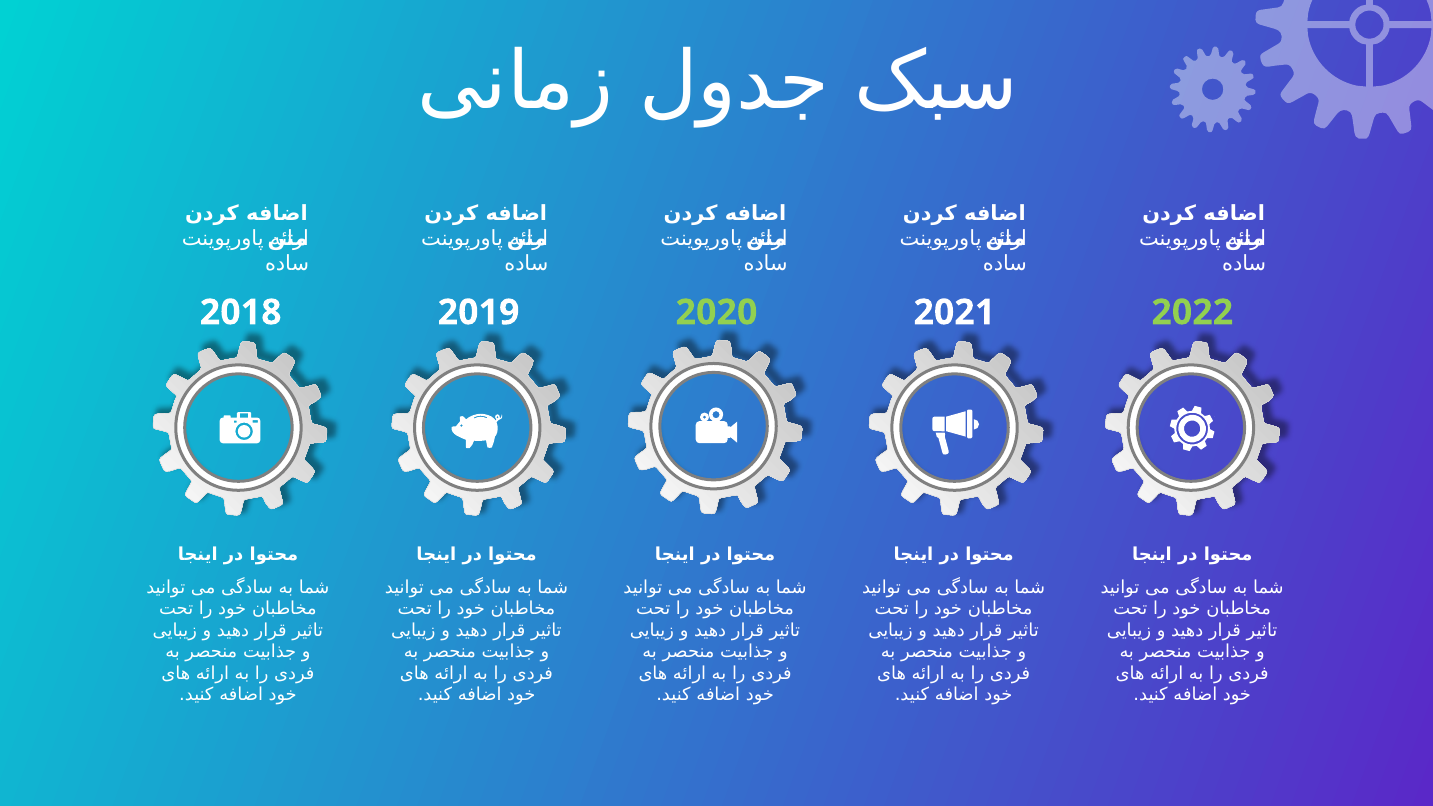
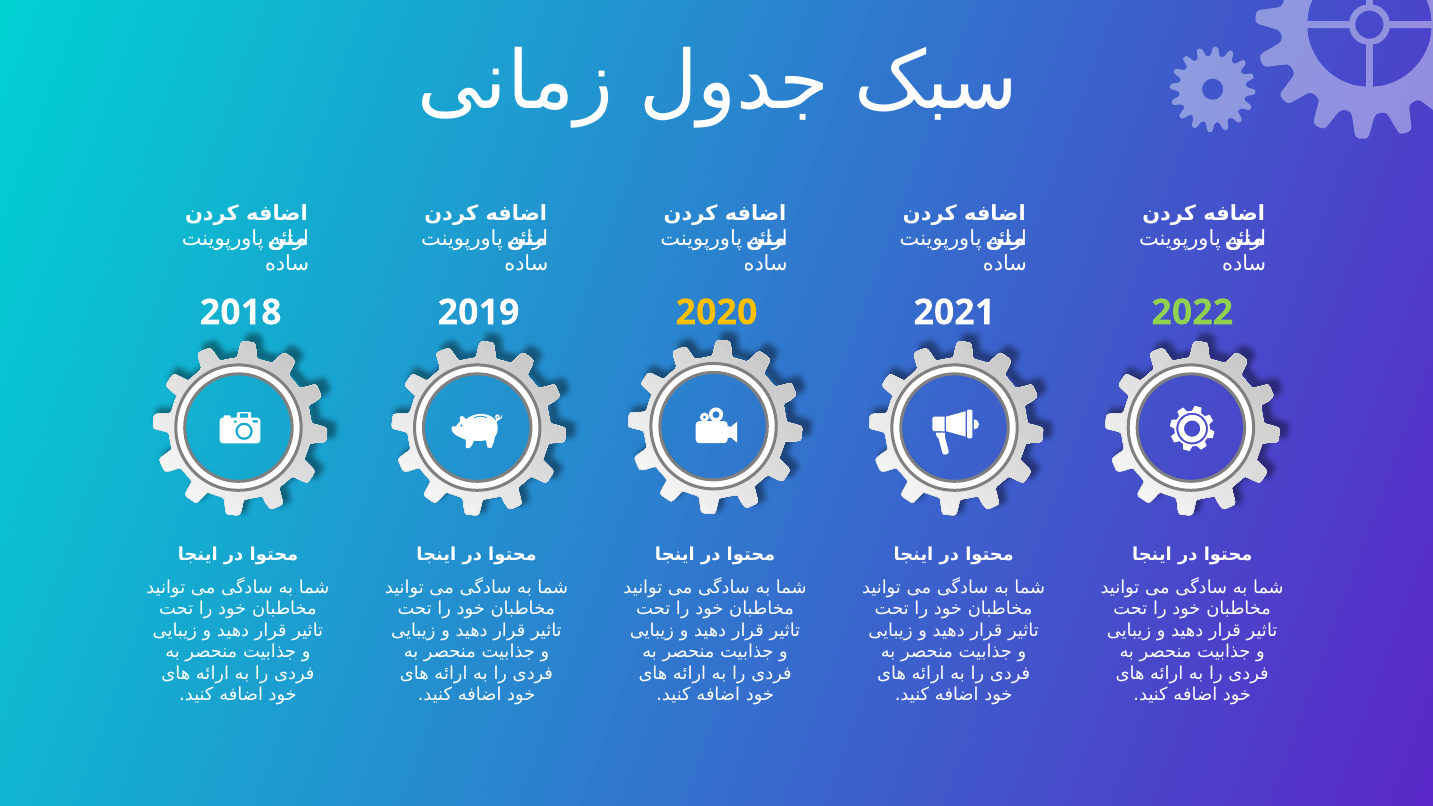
2020 colour: light green -> yellow
